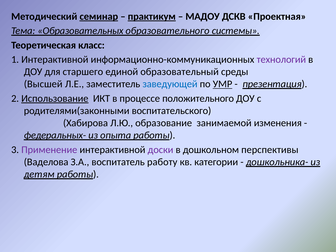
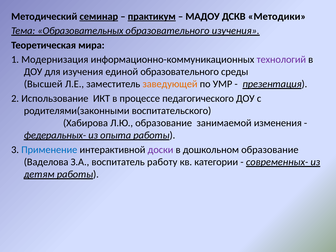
Проектная: Проектная -> Методики
образовательного системы: системы -> изучения
класс: класс -> мира
1 Интерактивной: Интерактивной -> Модернизация
для старшего: старшего -> изучения
единой образовательный: образовательный -> образовательного
заведующей colour: blue -> orange
УМР underline: present -> none
Использование underline: present -> none
положительного: положительного -> педагогического
Применение colour: purple -> blue
дошкольном перспективы: перспективы -> образование
дошкольника-: дошкольника- -> современных-
